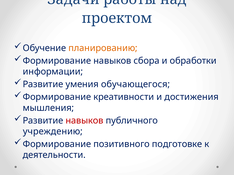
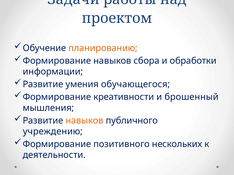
достижения: достижения -> брошенный
навыков at (84, 121) colour: red -> orange
подготовке: подготовке -> нескольких
